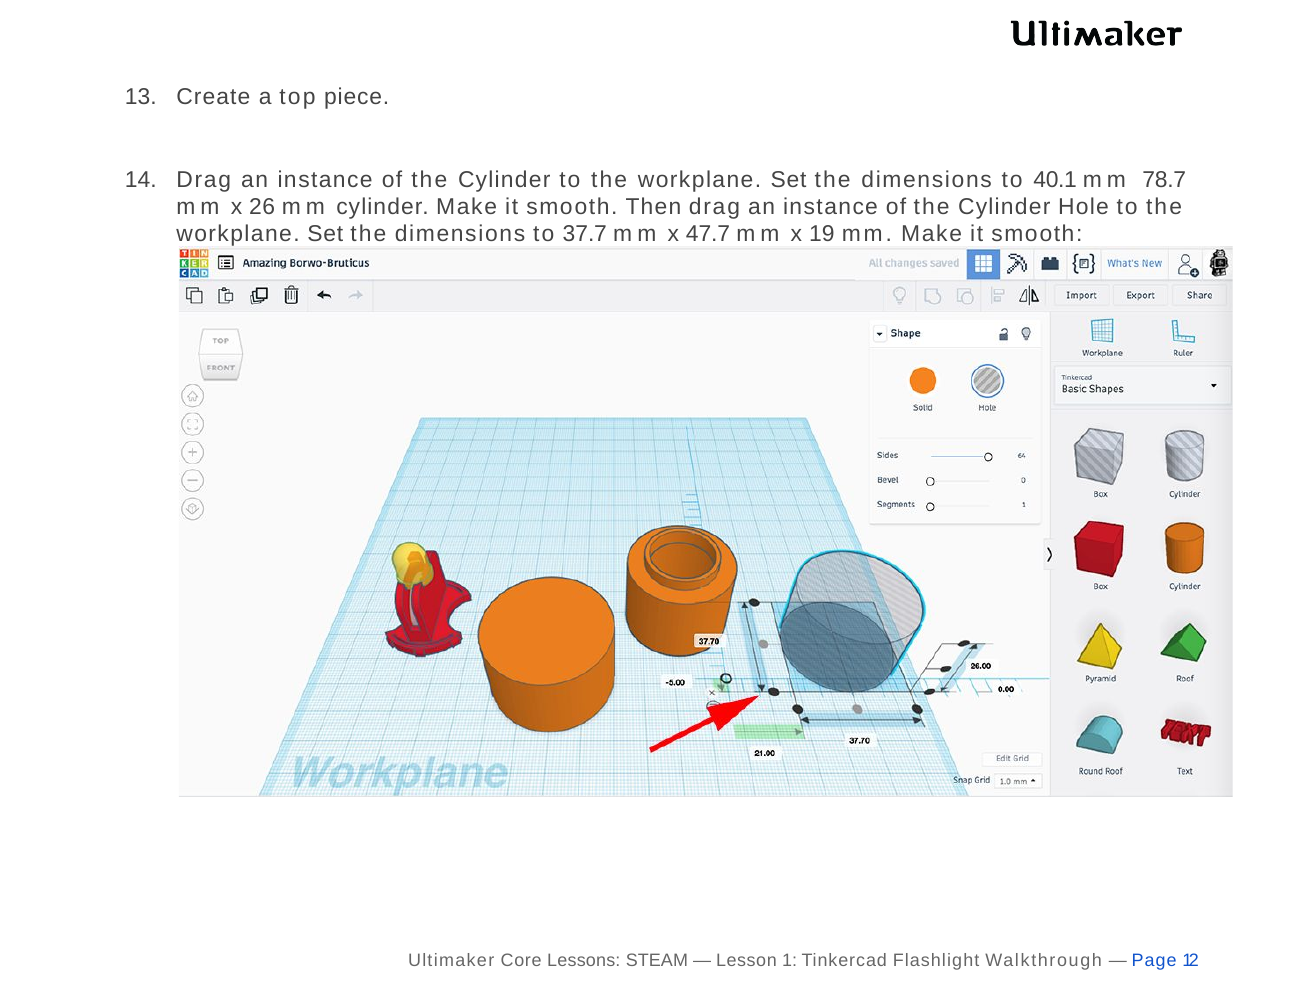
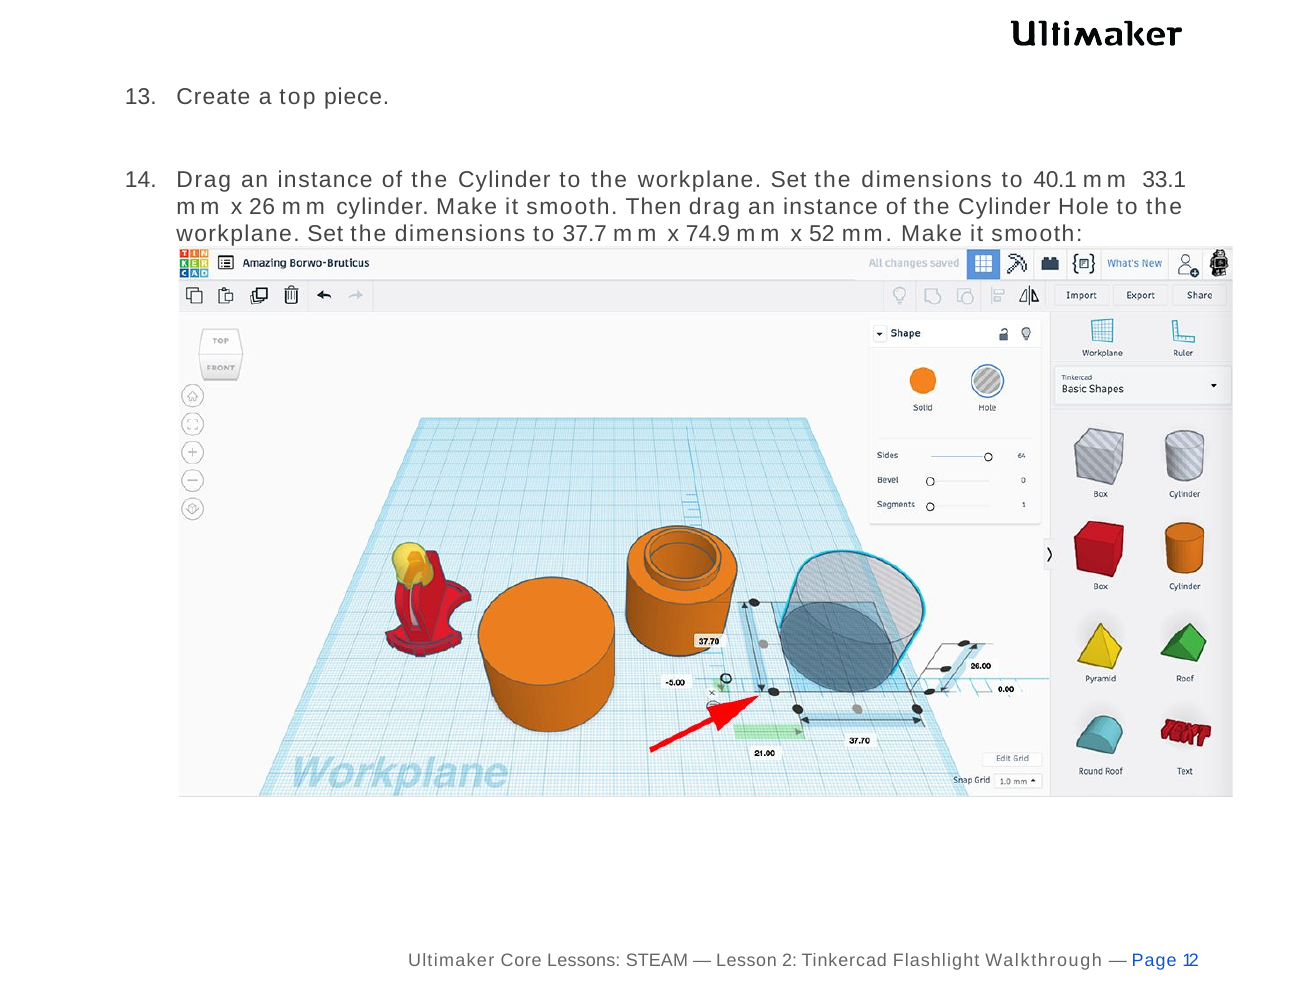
78.7: 78.7 -> 33.1
47.7: 47.7 -> 74.9
19: 19 -> 52
1: 1 -> 2
